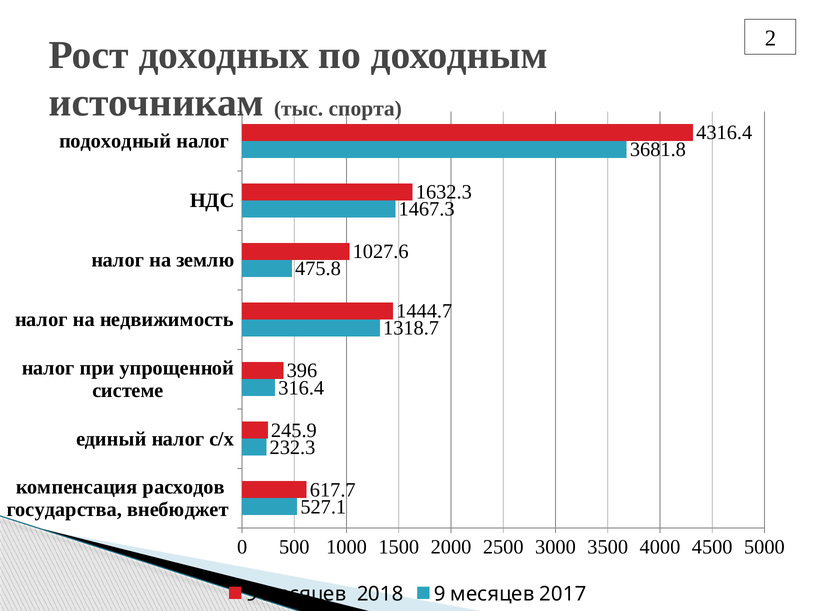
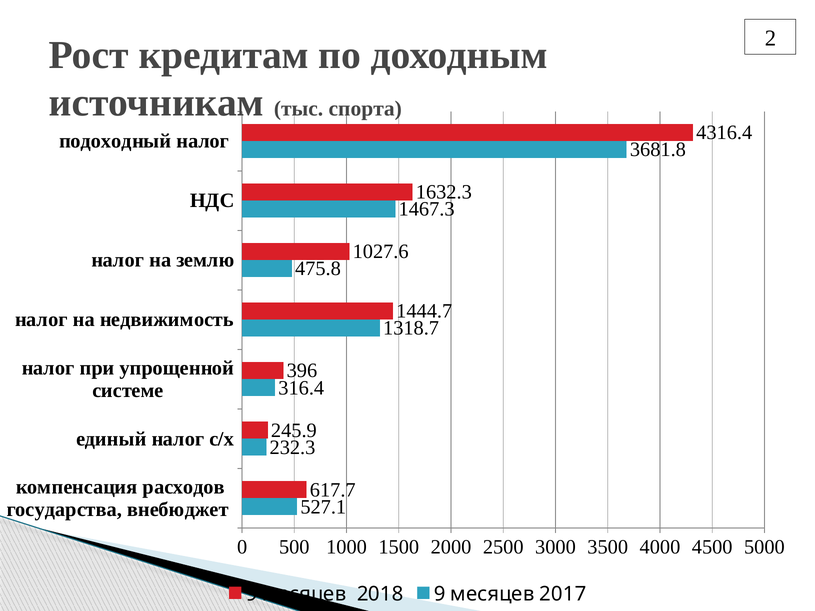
доходных: доходных -> кредитам
